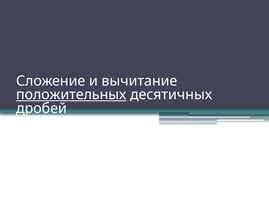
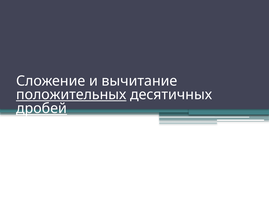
дробей underline: none -> present
